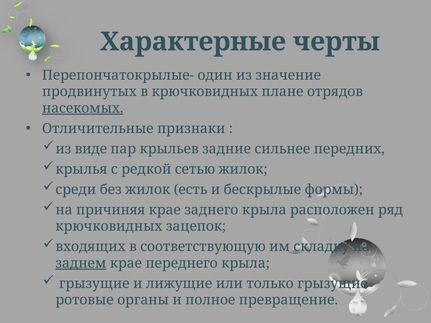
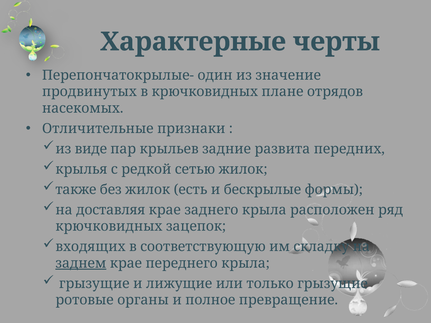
насекомых underline: present -> none
сильнее: сильнее -> развита
среди: среди -> также
причиняя: причиняя -> доставляя
